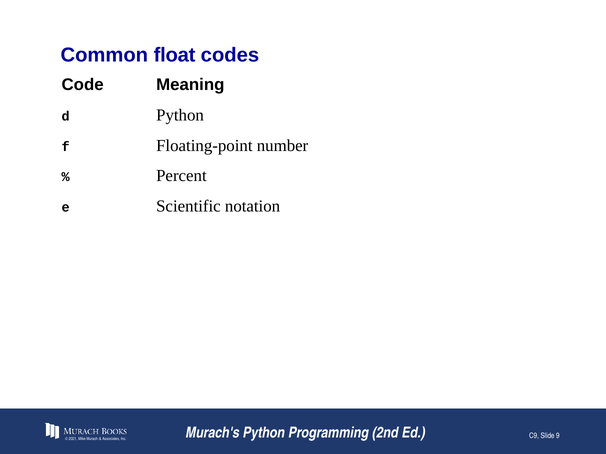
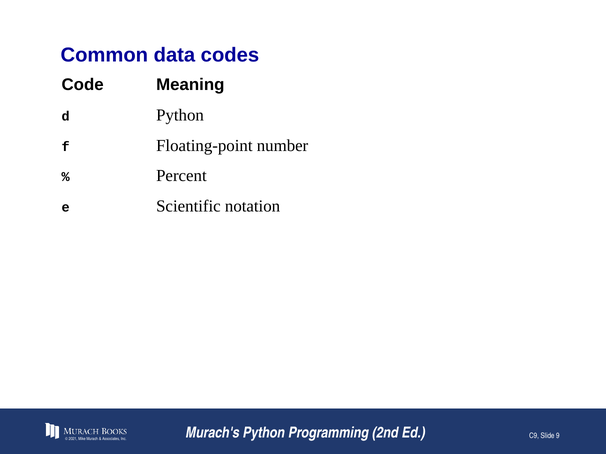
float: float -> data
